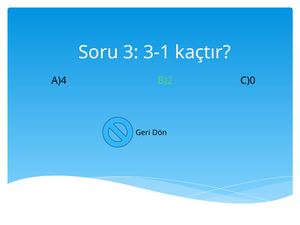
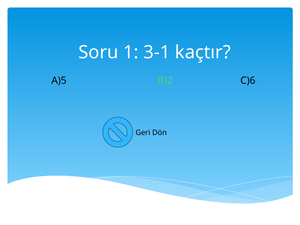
3: 3 -> 1
A)4: A)4 -> A)5
C)0: C)0 -> C)6
